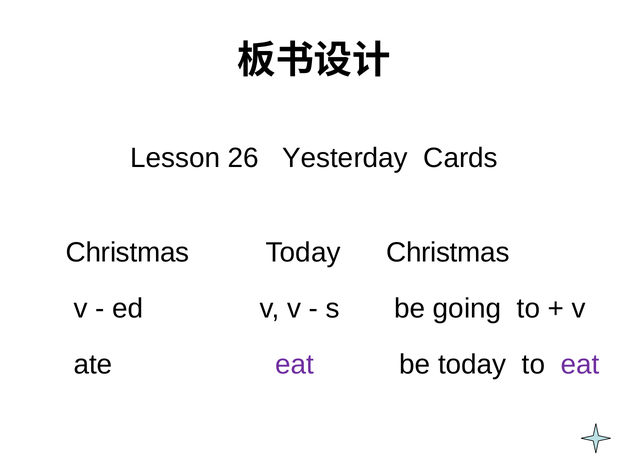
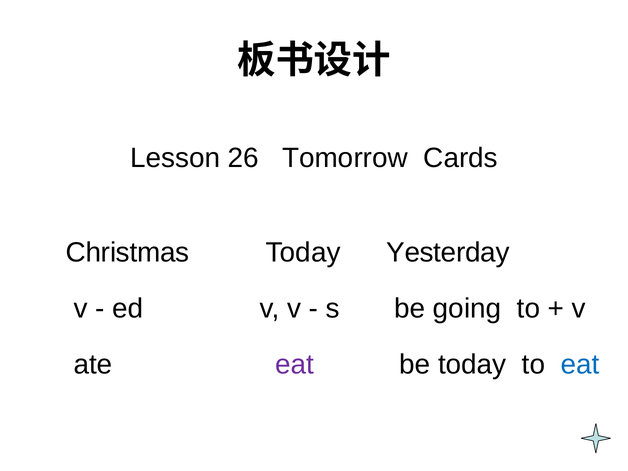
Yesterday: Yesterday -> Tomorrow
Today Christmas: Christmas -> Yesterday
eat at (580, 364) colour: purple -> blue
